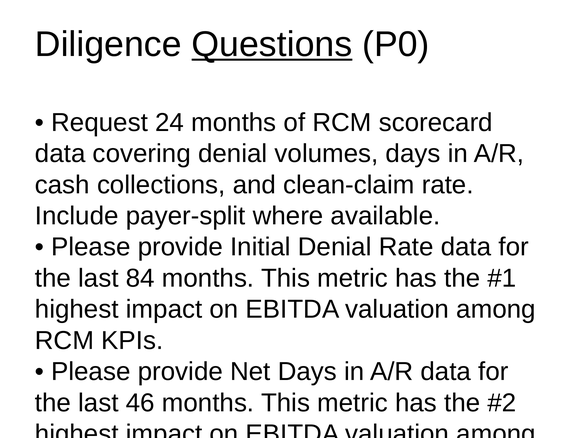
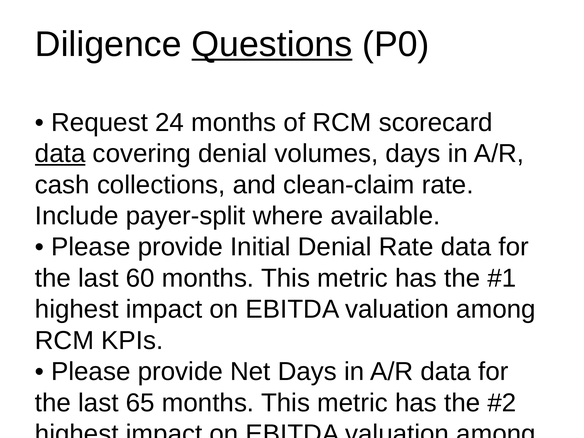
data at (60, 154) underline: none -> present
84: 84 -> 60
46: 46 -> 65
